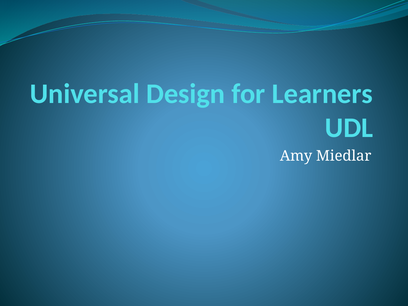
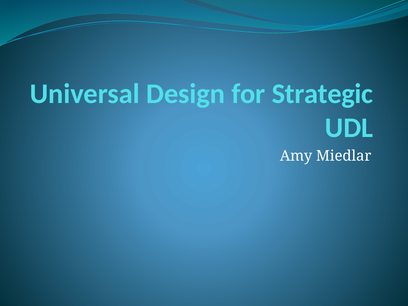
Learners: Learners -> Strategic
